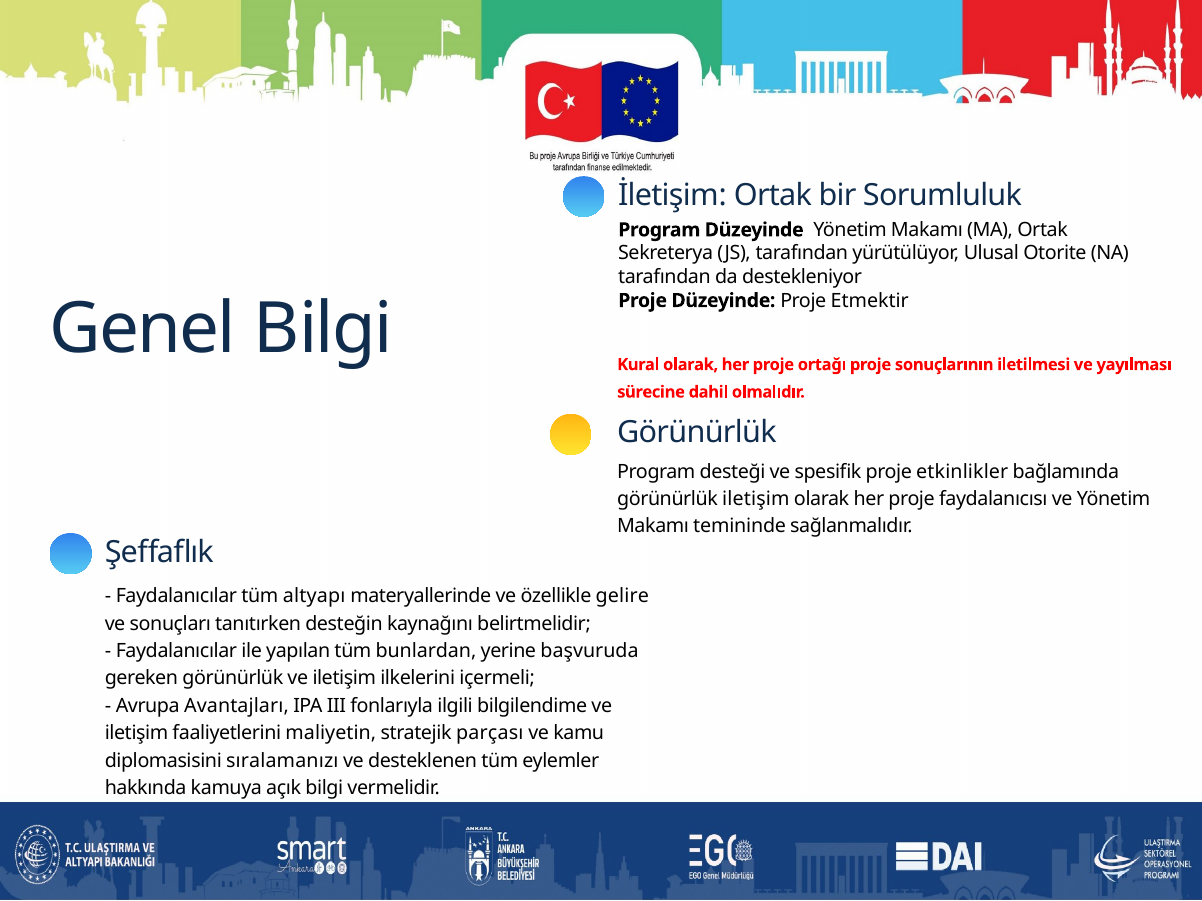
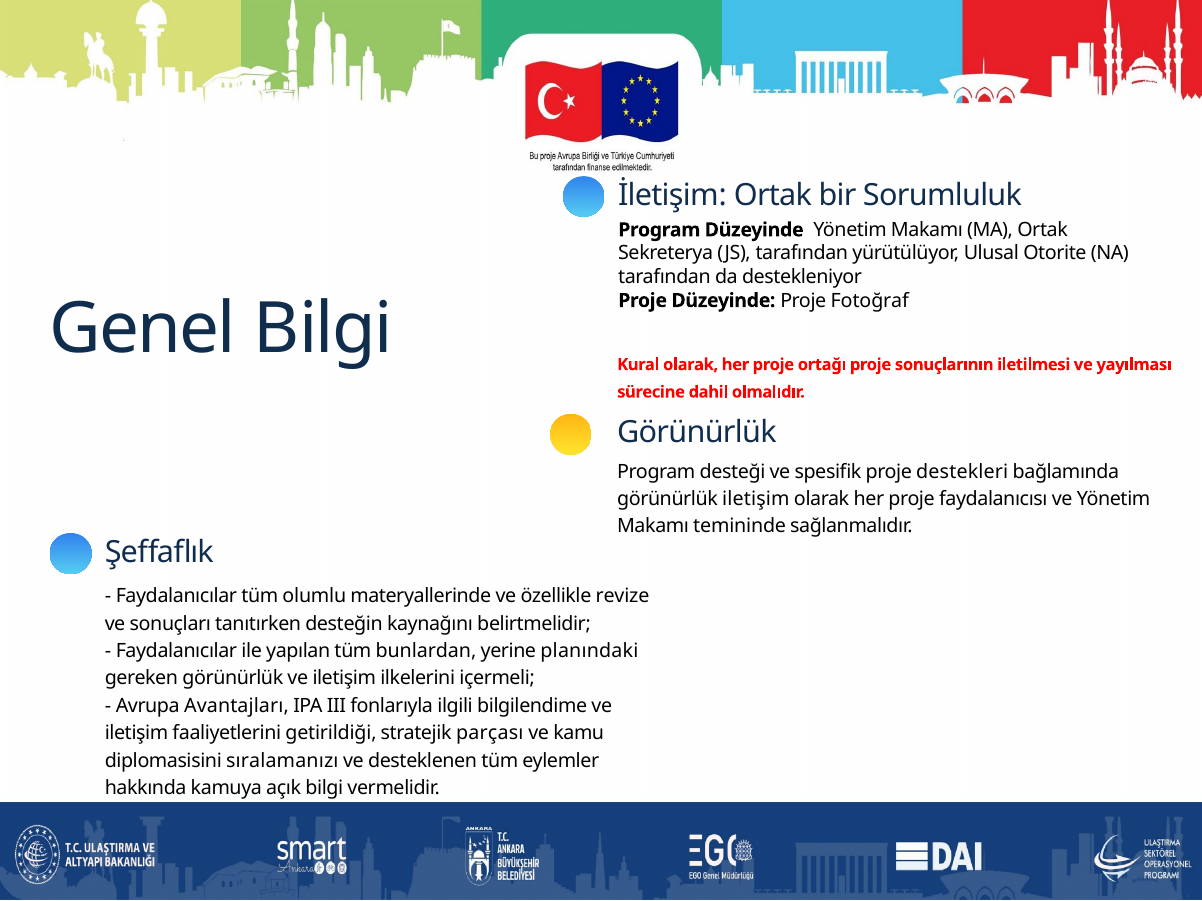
Etmektir: Etmektir -> Fotoğraf
etkinlikler: etkinlikler -> destekleri
altyapı: altyapı -> olumlu
gelire: gelire -> revize
başvuruda: başvuruda -> planındaki
maliyetin: maliyetin -> getirildiği
